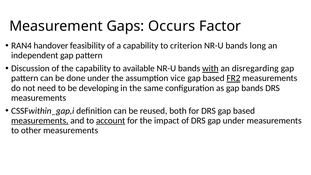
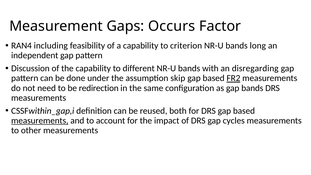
handover: handover -> including
available: available -> different
with underline: present -> none
vice: vice -> skip
developing: developing -> redirection
account underline: present -> none
gap under: under -> cycles
